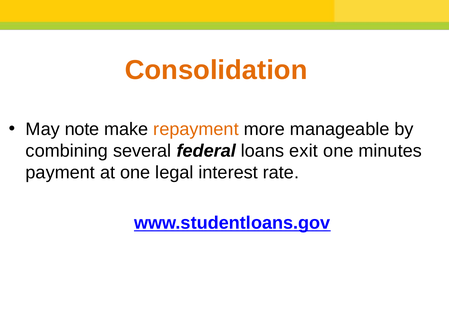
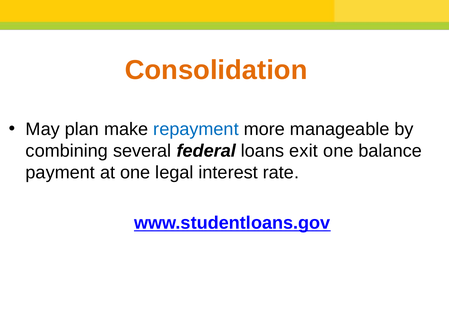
note: note -> plan
repayment colour: orange -> blue
minutes: minutes -> balance
